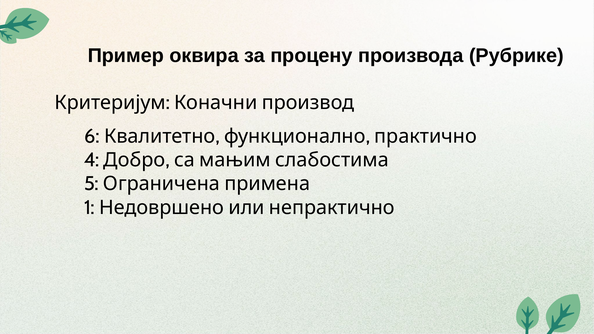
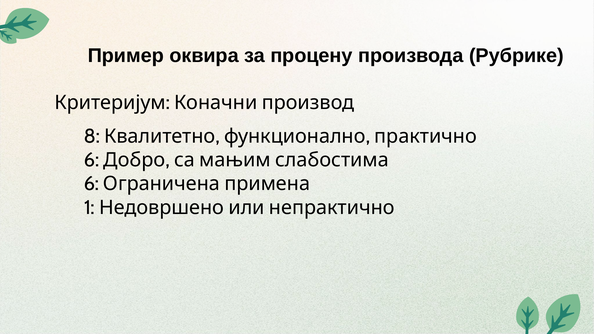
6: 6 -> 8
4 at (92, 160): 4 -> 6
5 at (91, 184): 5 -> 6
